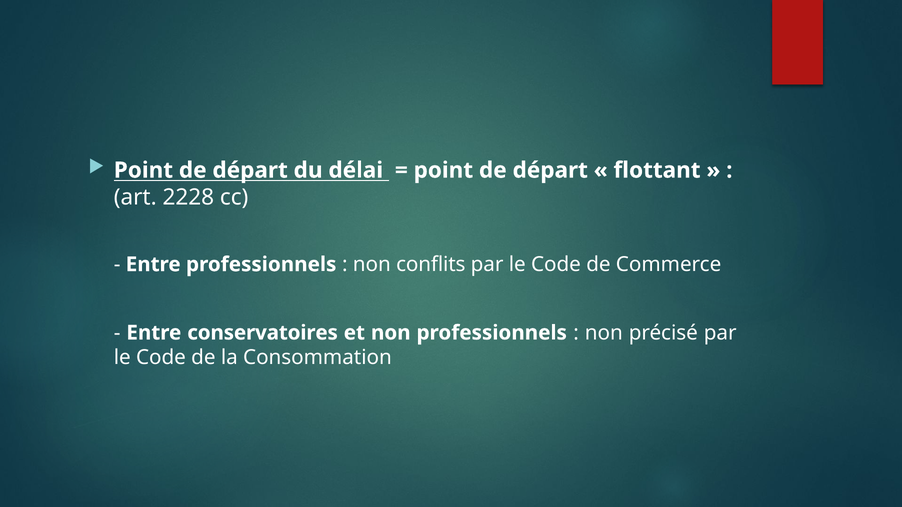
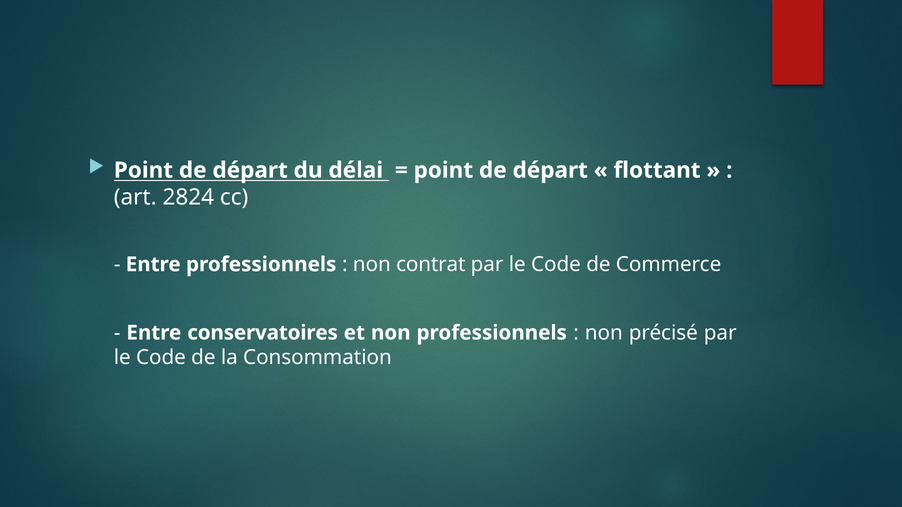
2228: 2228 -> 2824
conflits: conflits -> contrat
